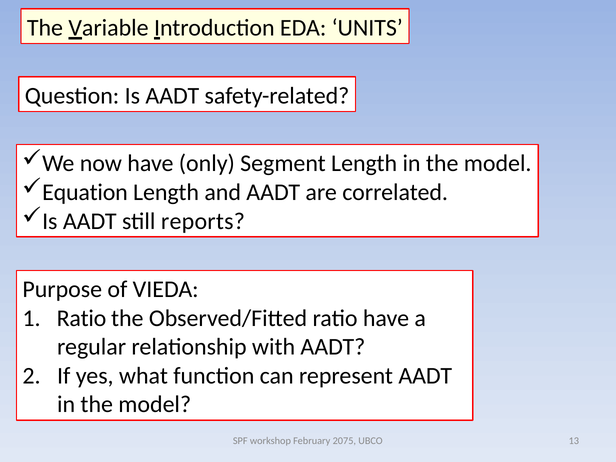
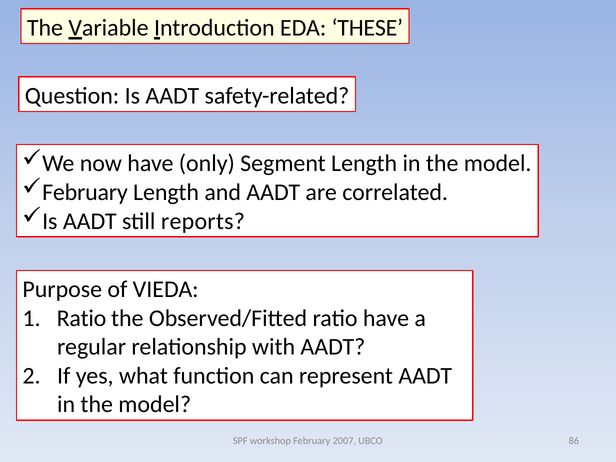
UNITS: UNITS -> THESE
Equation at (85, 192): Equation -> February
2075: 2075 -> 2007
13: 13 -> 86
